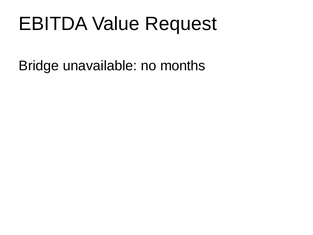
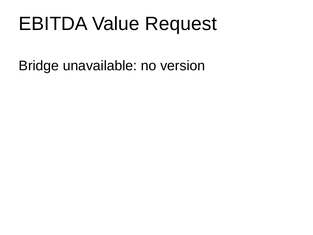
months: months -> version
